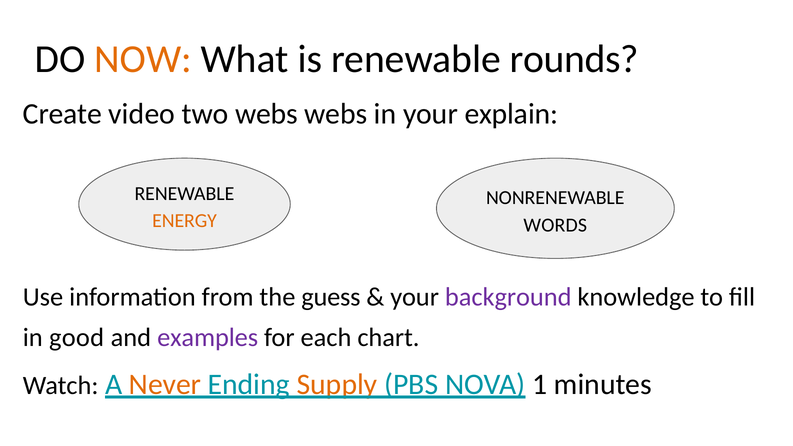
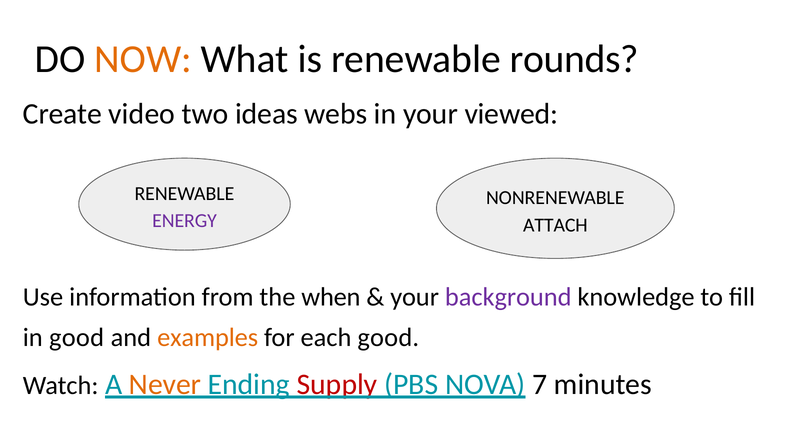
two webs: webs -> ideas
explain: explain -> viewed
ENERGY colour: orange -> purple
WORDS: WORDS -> ATTACH
guess: guess -> when
examples colour: purple -> orange
each chart: chart -> good
Supply colour: orange -> red
1: 1 -> 7
